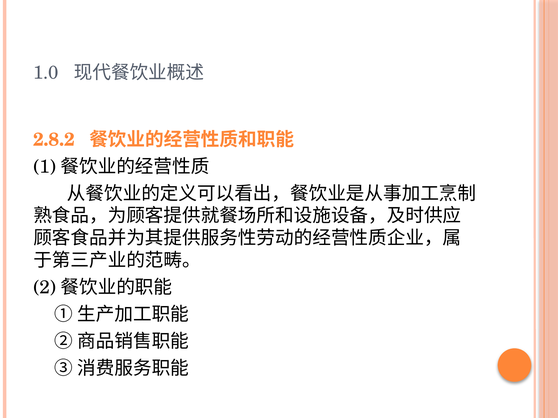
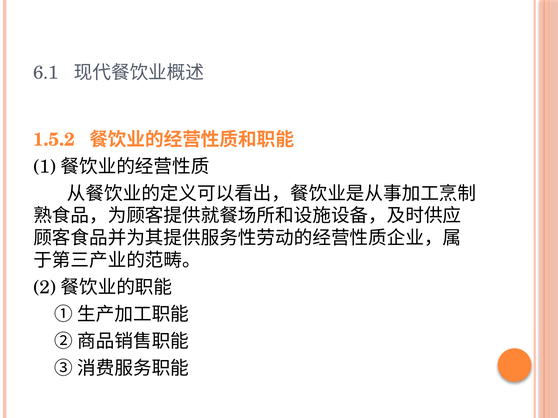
1.0: 1.0 -> 6.1
2.8.2: 2.8.2 -> 1.5.2
